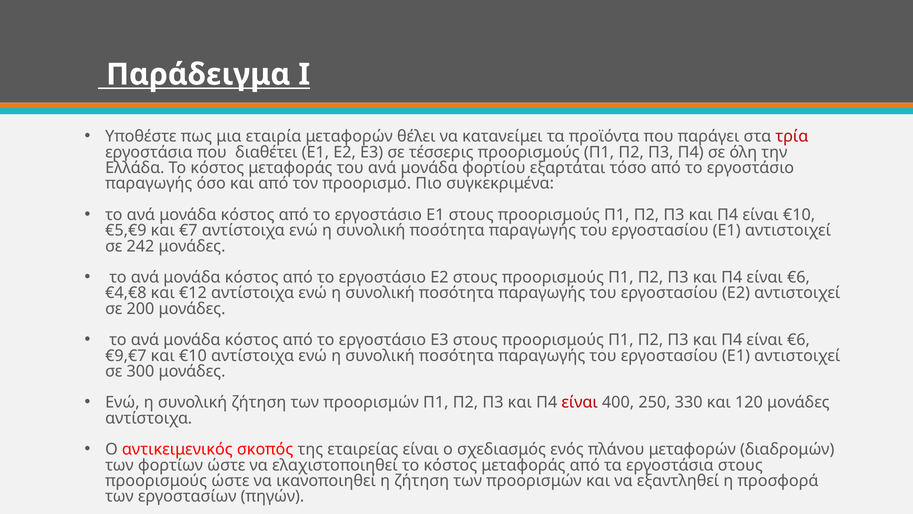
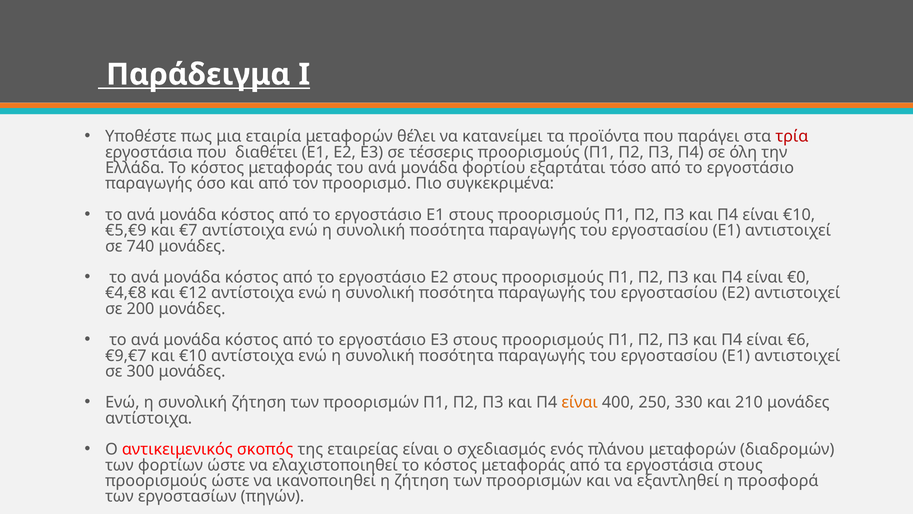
242: 242 -> 740
€6 at (798, 277): €6 -> €0
είναι at (580, 402) colour: red -> orange
120: 120 -> 210
